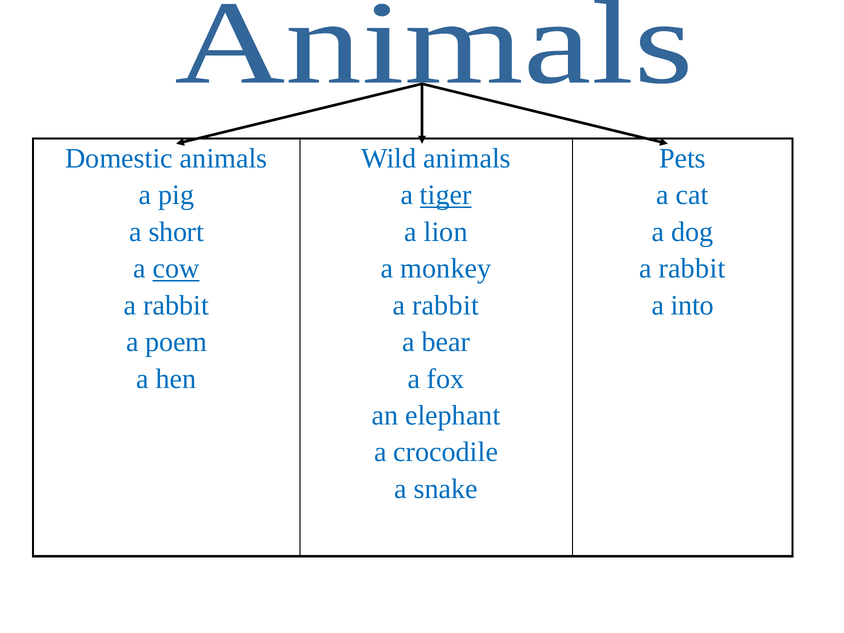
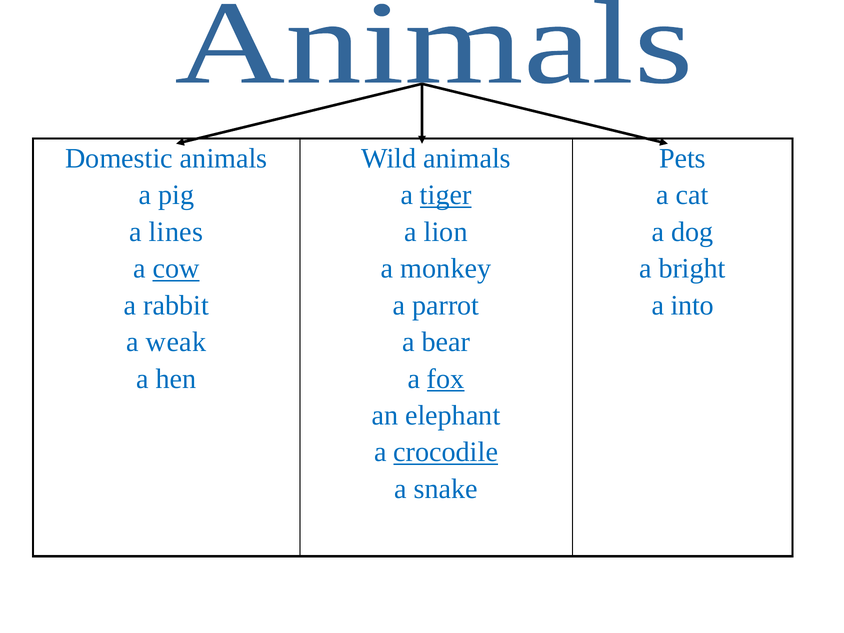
short: short -> lines
rabbit at (692, 269): rabbit -> bright
rabbit at (446, 305): rabbit -> parrot
poem: poem -> weak
fox underline: none -> present
crocodile underline: none -> present
